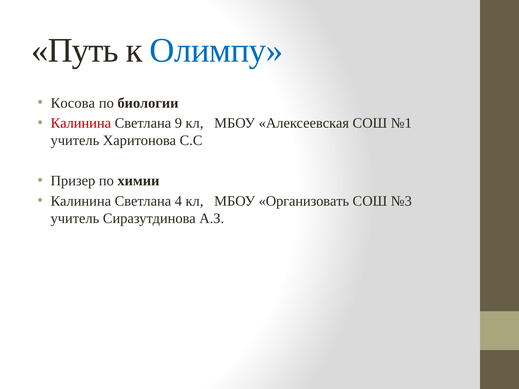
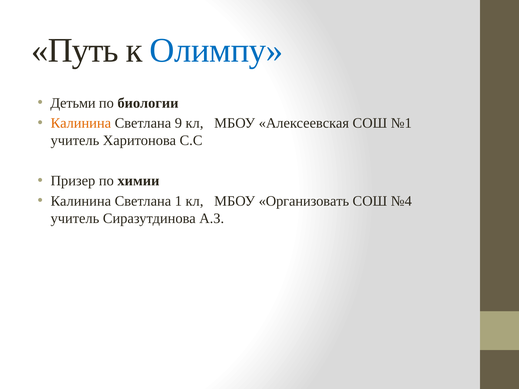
Косова: Косова -> Детьми
Калинина at (81, 123) colour: red -> orange
4: 4 -> 1
№3: №3 -> №4
